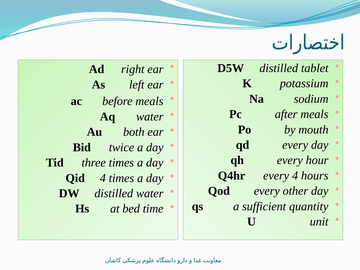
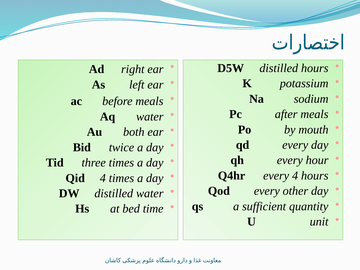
distilled tablet: tablet -> hours
